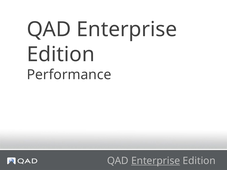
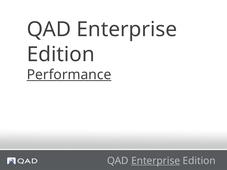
Performance underline: none -> present
